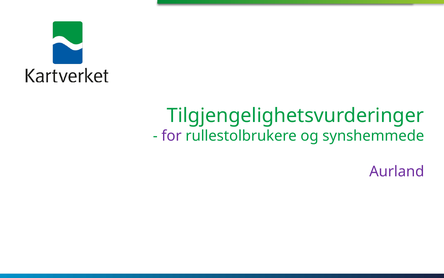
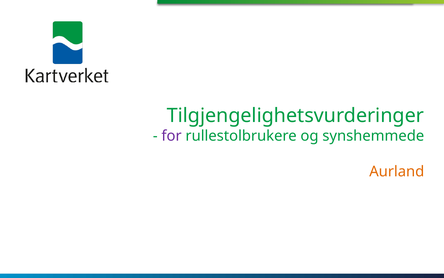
Aurland colour: purple -> orange
